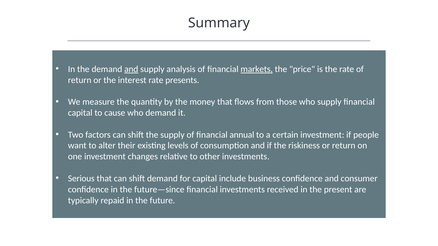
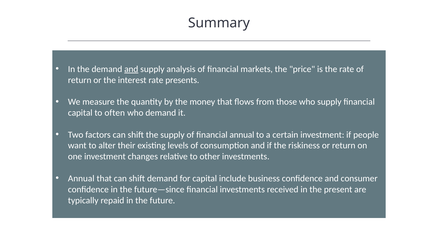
markets underline: present -> none
cause: cause -> often
Serious at (81, 179): Serious -> Annual
